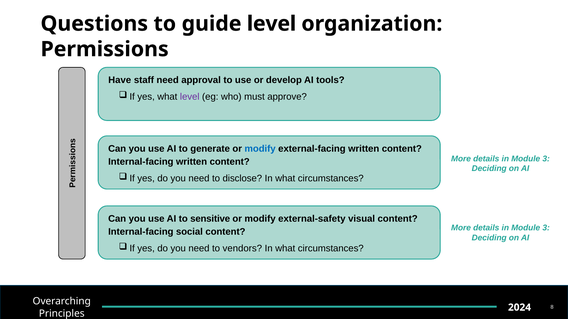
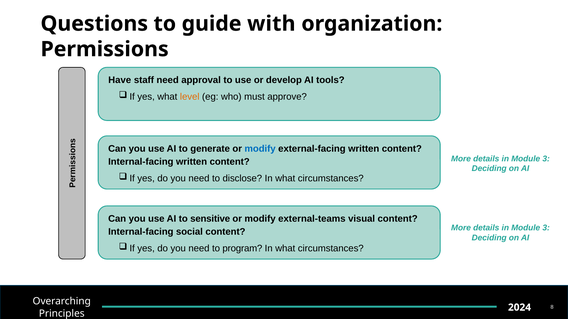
guide level: level -> with
level at (190, 97) colour: purple -> orange
external-safety: external-safety -> external-teams
vendors: vendors -> program
